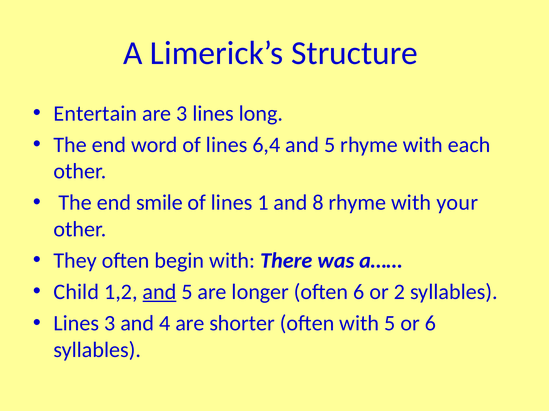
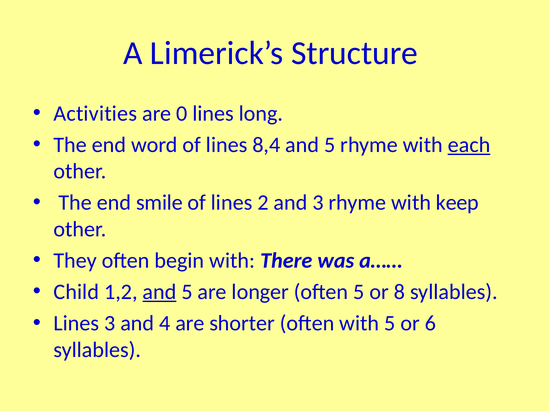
Entertain: Entertain -> Activities
are 3: 3 -> 0
6,4: 6,4 -> 8,4
each underline: none -> present
1: 1 -> 2
and 8: 8 -> 3
your: your -> keep
often 6: 6 -> 5
2: 2 -> 8
